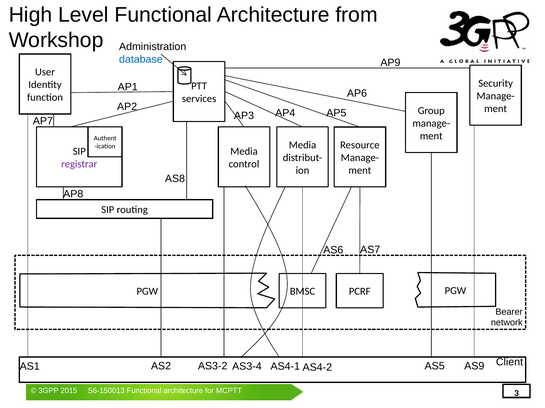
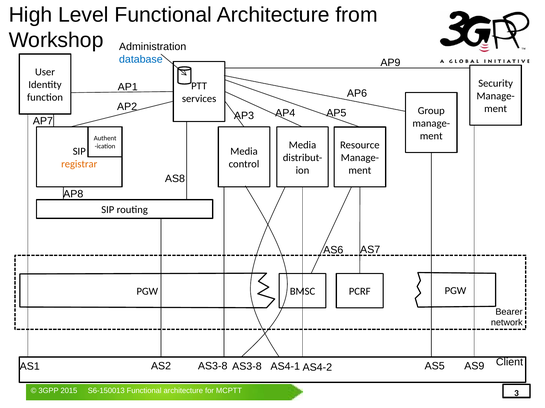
registrar colour: purple -> orange
AS3-2 at (213, 367): AS3-2 -> AS3-8
AS3-4 at (247, 367): AS3-4 -> AS3-8
